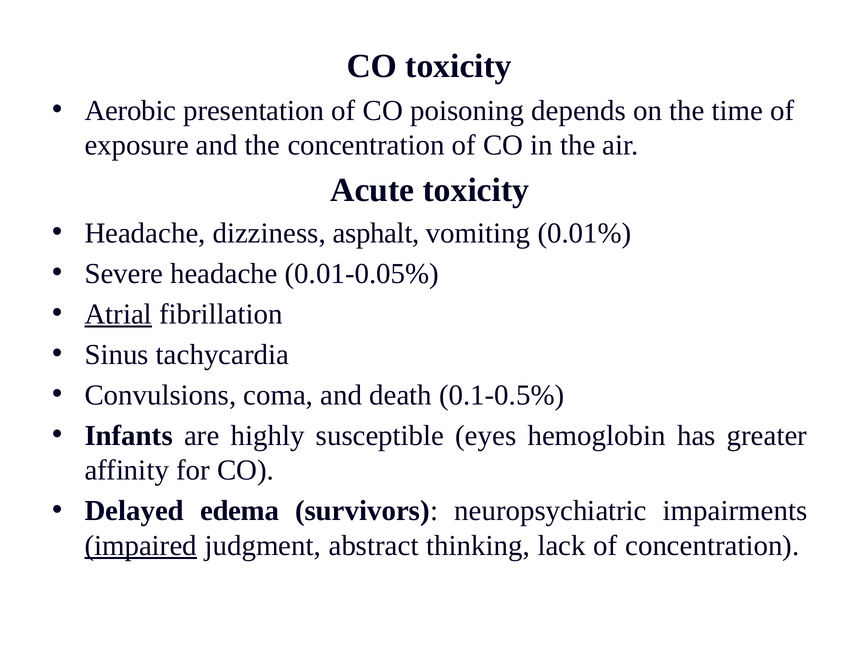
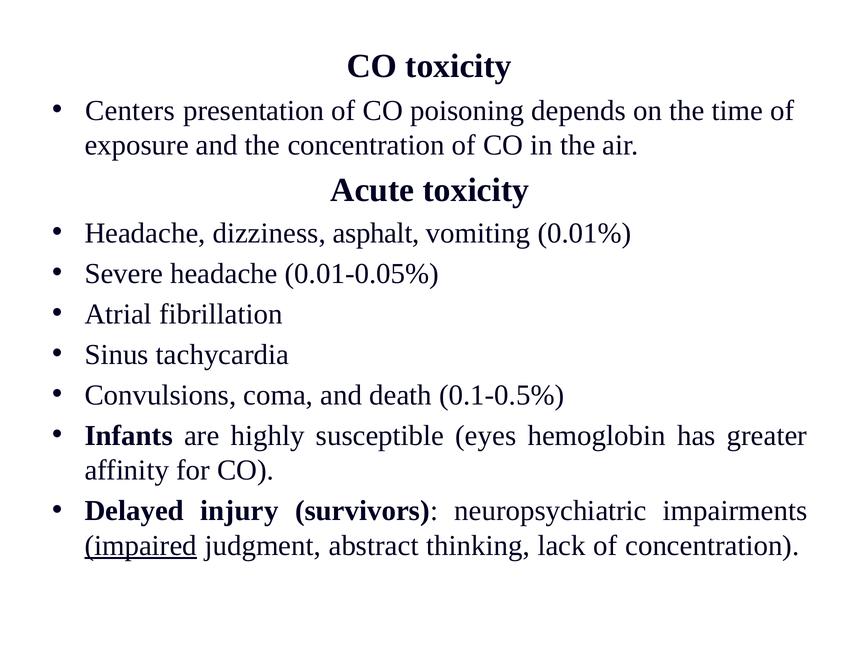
Aerobic: Aerobic -> Centers
Atrial underline: present -> none
edema: edema -> injury
